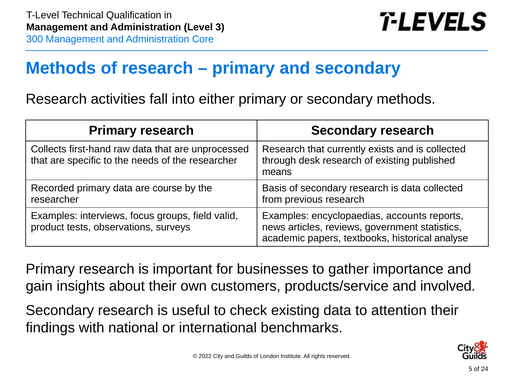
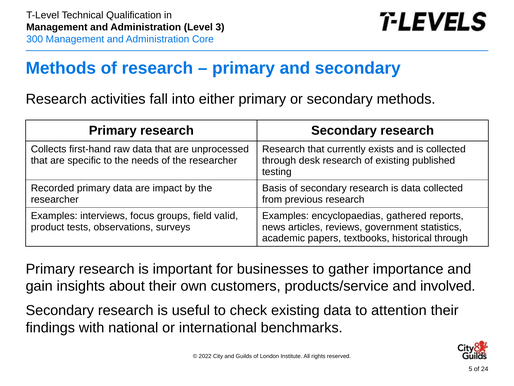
means: means -> testing
course: course -> impact
accounts: accounts -> gathered
historical analyse: analyse -> through
